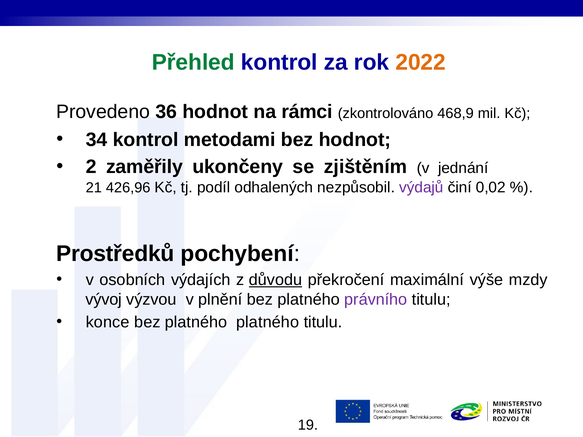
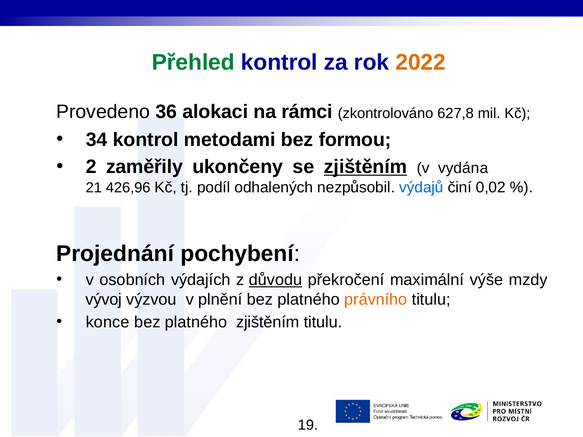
36 hodnot: hodnot -> alokaci
468,9: 468,9 -> 627,8
bez hodnot: hodnot -> formou
zjištěním at (365, 167) underline: none -> present
jednání: jednání -> vydána
výdajů colour: purple -> blue
Prostředků: Prostředků -> Projednání
právního colour: purple -> orange
platného platného: platného -> zjištěním
